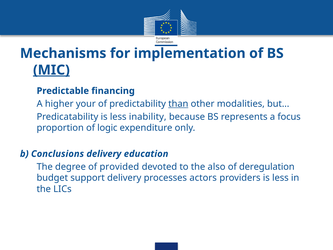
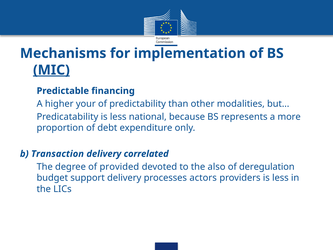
than underline: present -> none
inability: inability -> national
focus: focus -> more
logic: logic -> debt
Conclusions: Conclusions -> Transaction
education: education -> correlated
